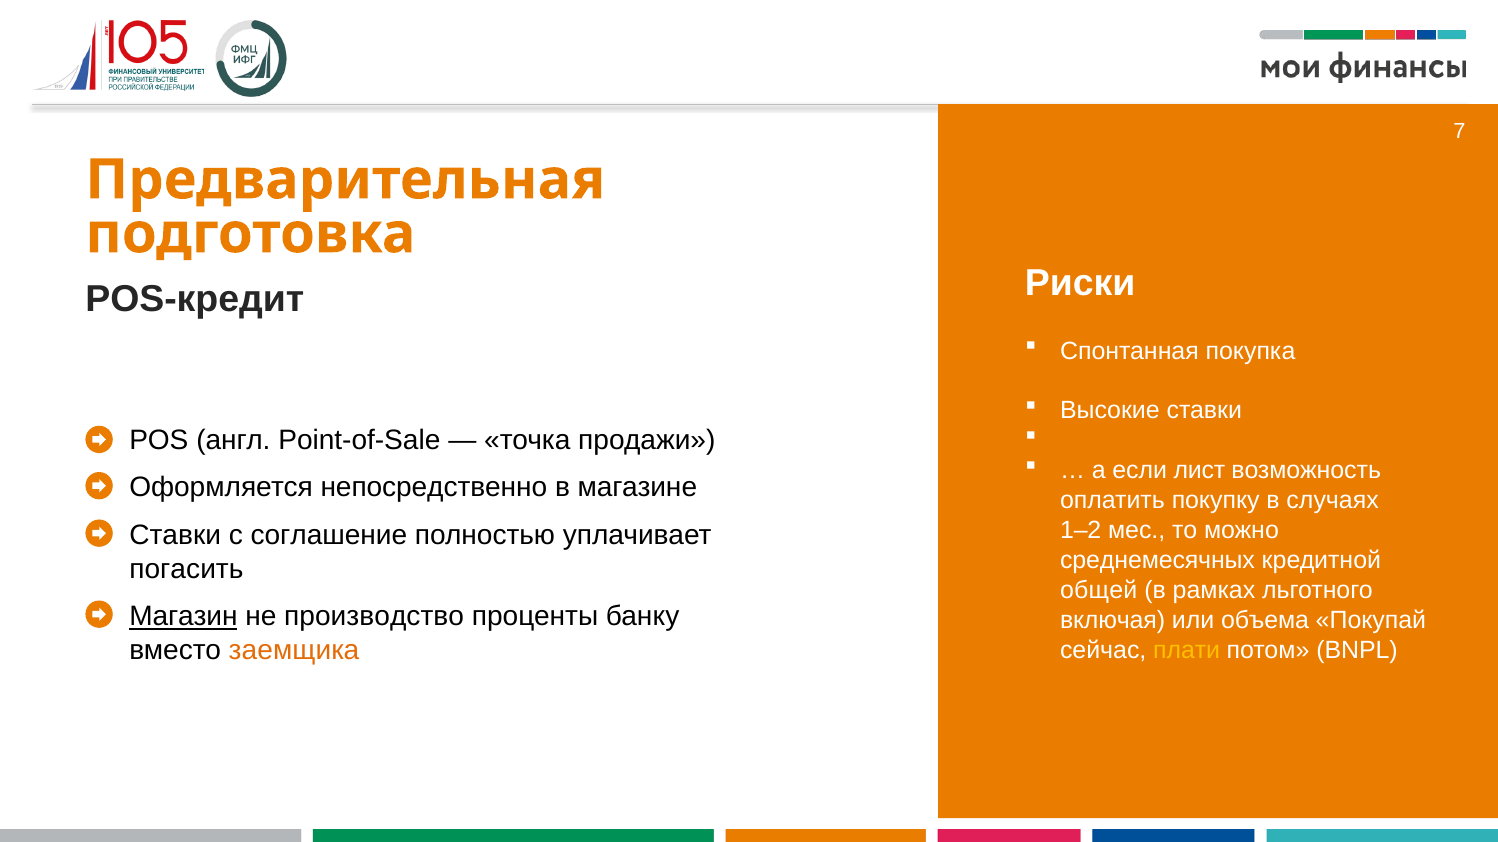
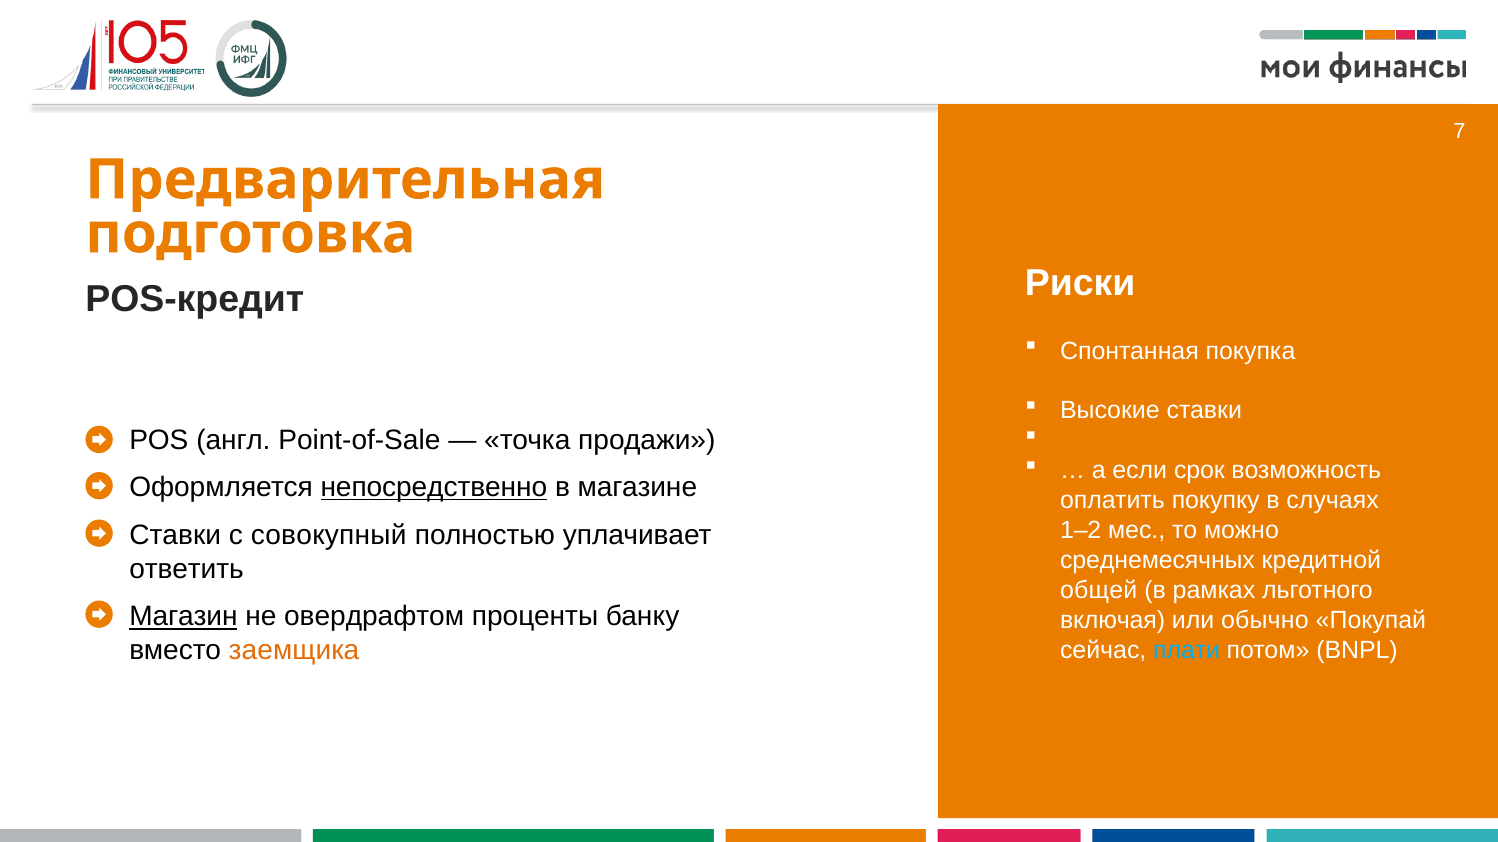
лист: лист -> срок
непосредственно underline: none -> present
соглашение: соглашение -> совокупный
погасить: погасить -> ответить
производство: производство -> овердрафтом
объема: объема -> обычно
плати colour: yellow -> light blue
